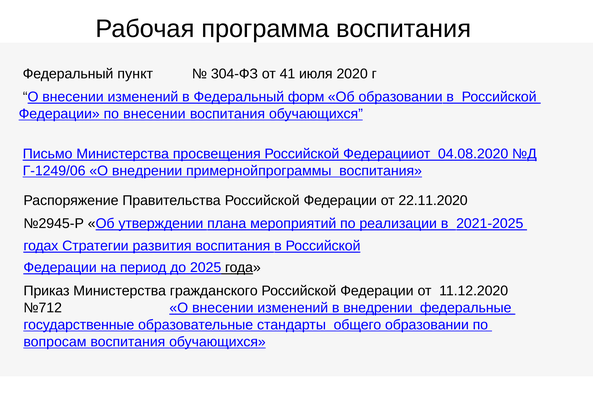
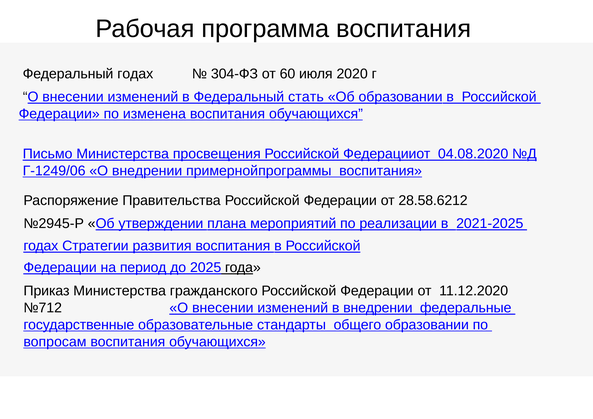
Федеральный пункт: пункт -> годах
41: 41 -> 60
форм: форм -> стать
по внесении: внесении -> изменена
22.11.2020: 22.11.2020 -> 28.58.6212
